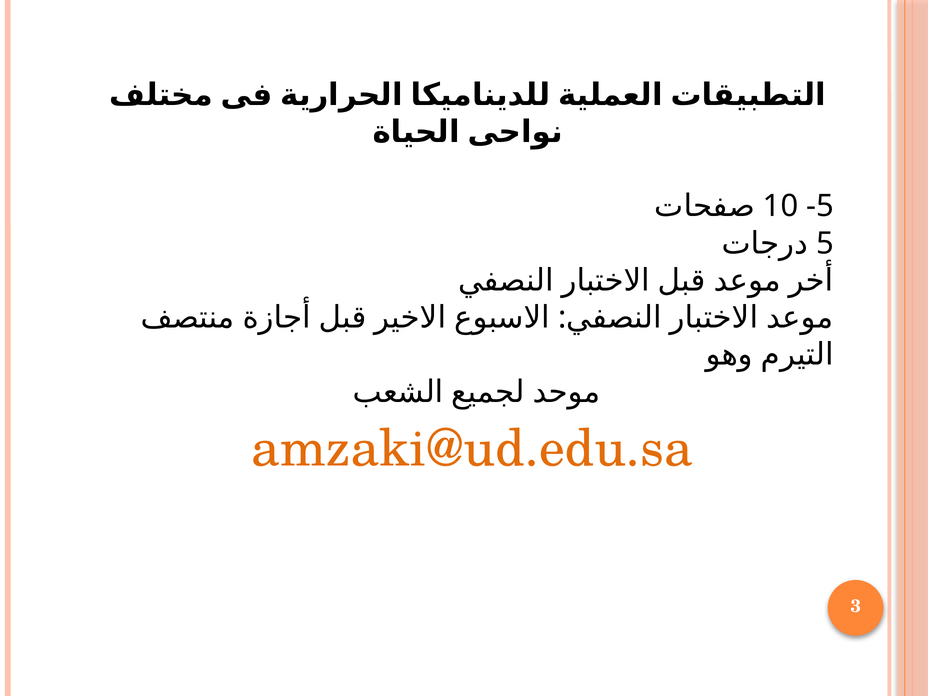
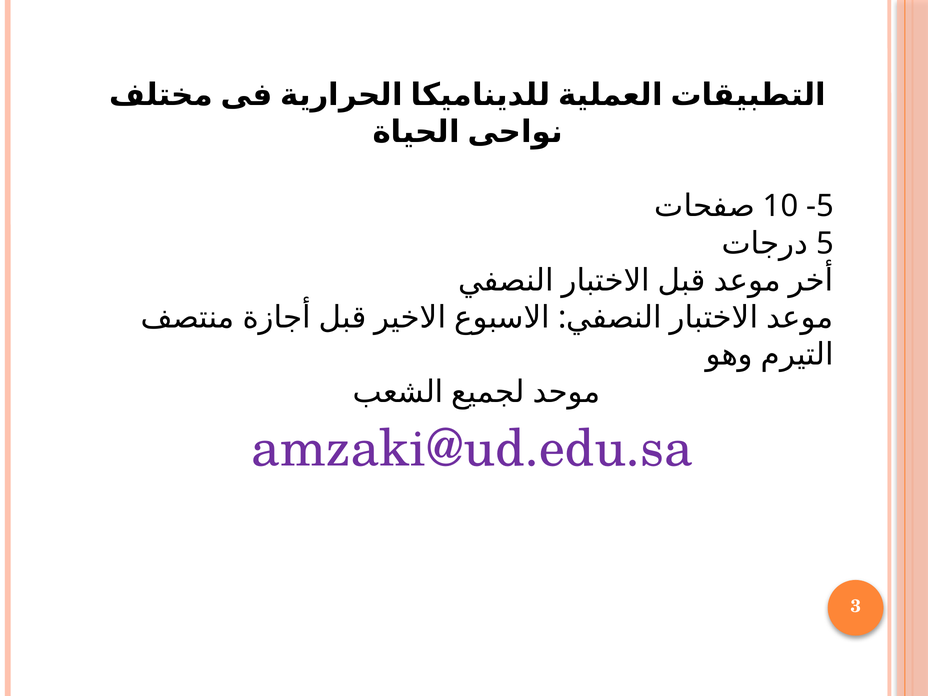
amzaki@ud.edu.sa colour: orange -> purple
